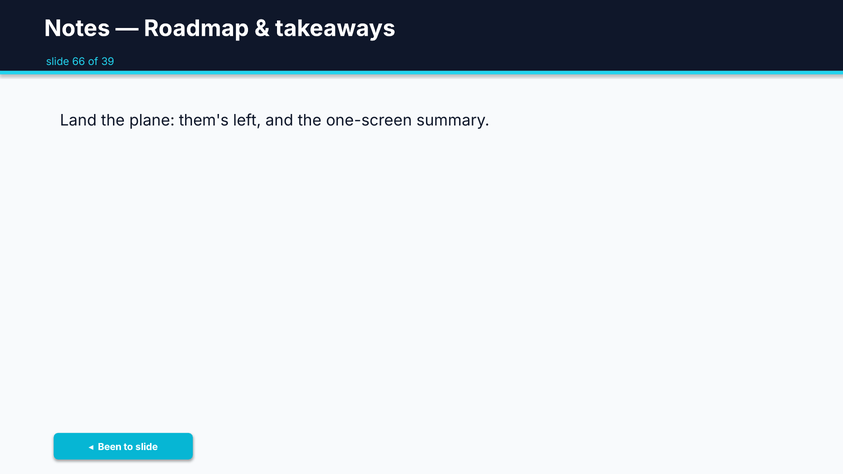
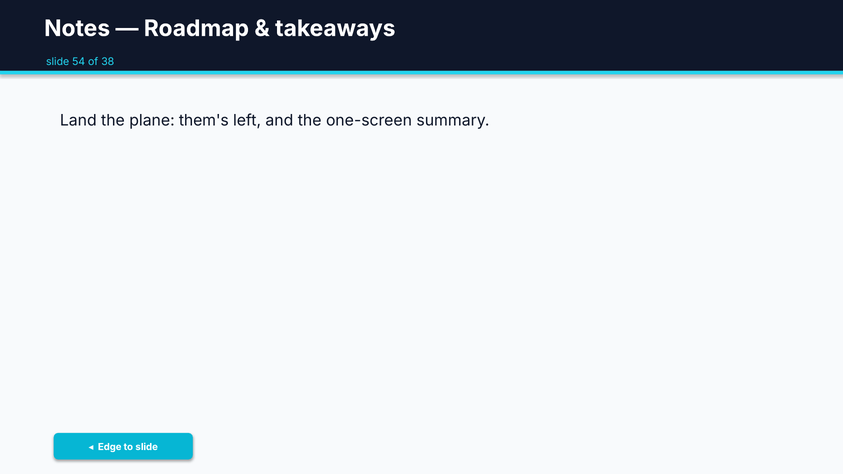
66: 66 -> 54
39: 39 -> 38
Been: Been -> Edge
